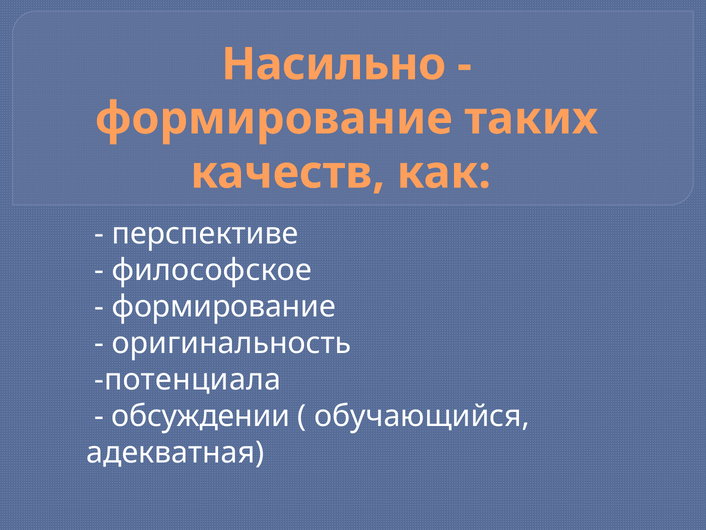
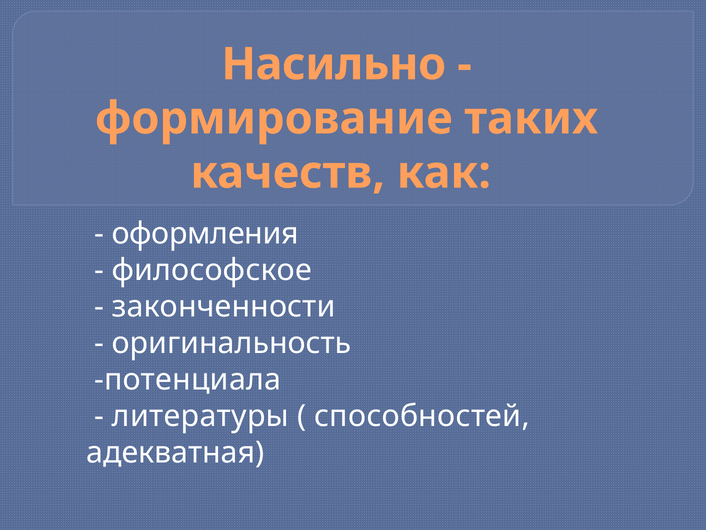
перспективе: перспективе -> оформления
формирование at (224, 306): формирование -> законченности
обсуждении: обсуждении -> литературы
обучающийся: обучающийся -> способностей
